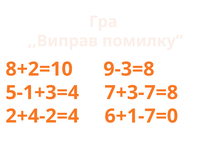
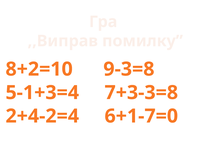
7+3-7=8: 7+3-7=8 -> 7+3-3=8
